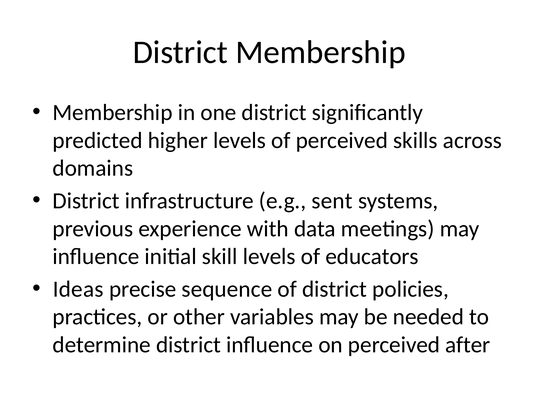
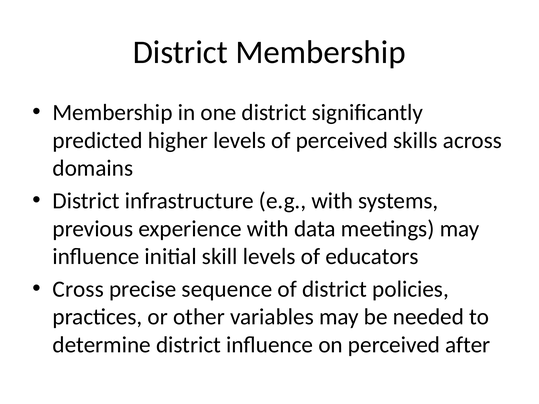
e.g sent: sent -> with
Ideas: Ideas -> Cross
